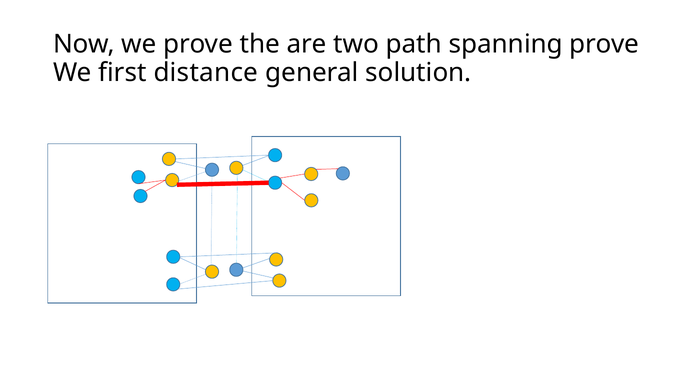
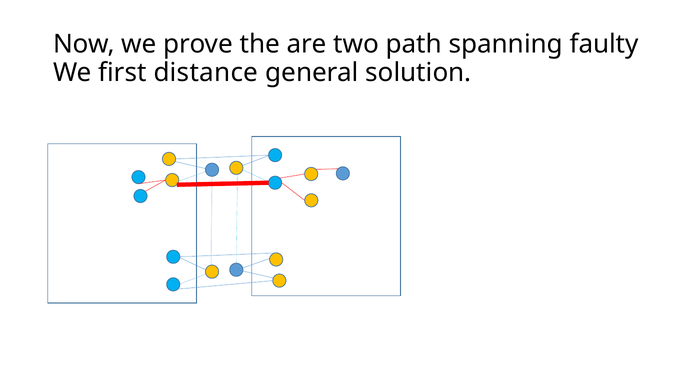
spanning prove: prove -> faulty
